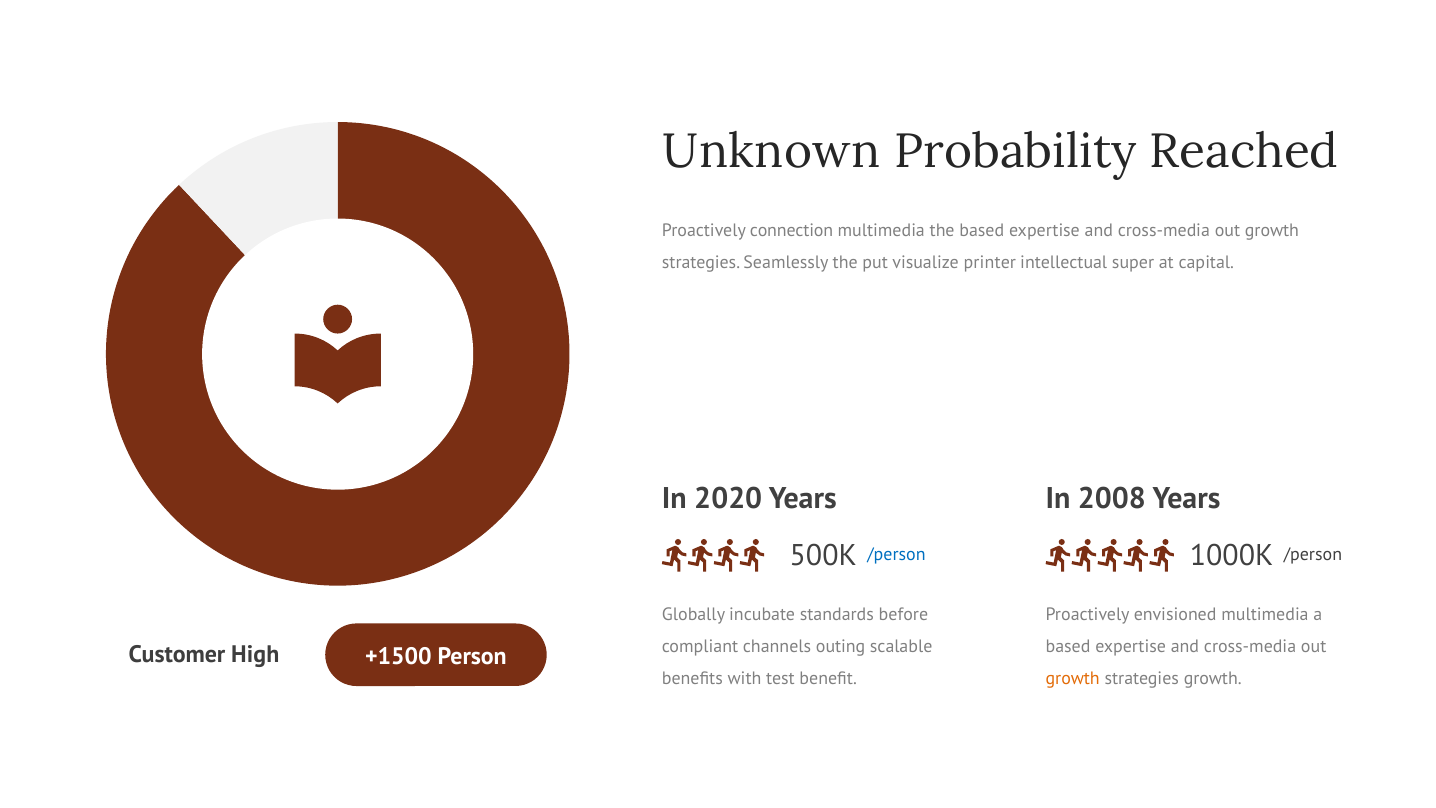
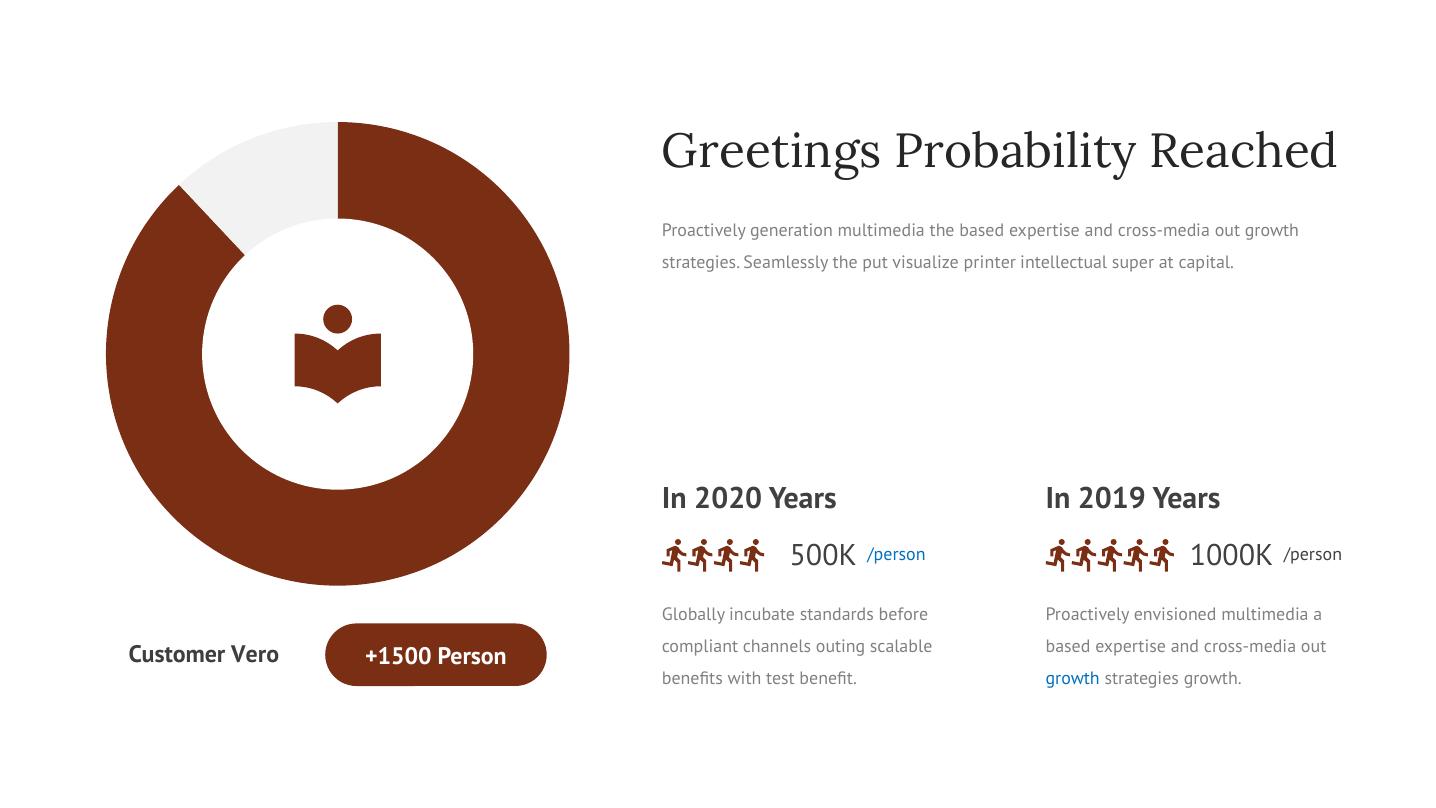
Unknown: Unknown -> Greetings
connection: connection -> generation
2008: 2008 -> 2019
High: High -> Vero
growth at (1073, 679) colour: orange -> blue
